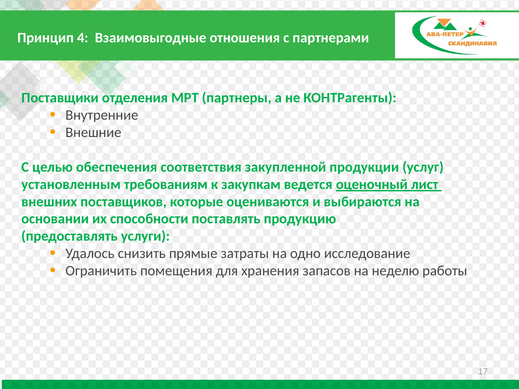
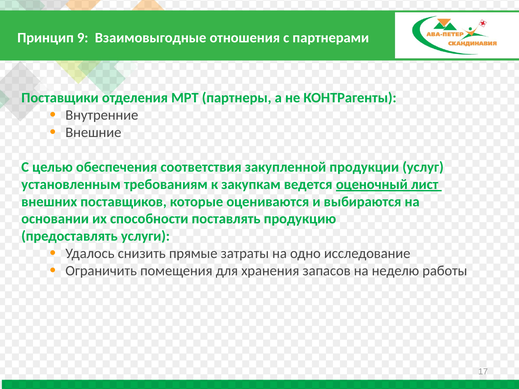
4: 4 -> 9
